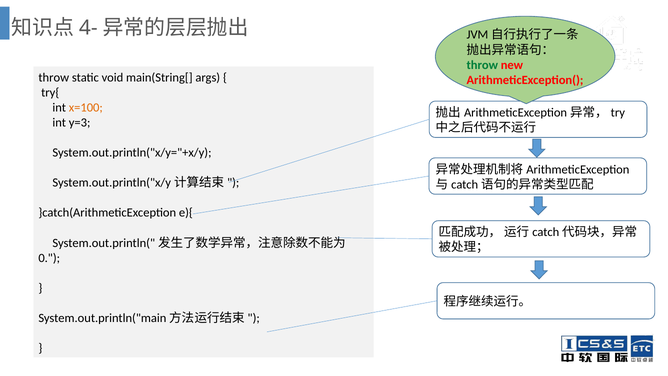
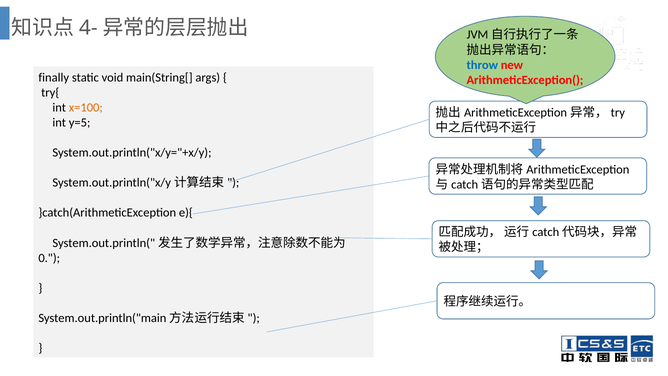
throw at (482, 65) colour: green -> blue
throw at (54, 77): throw -> finally
y=3: y=3 -> y=5
